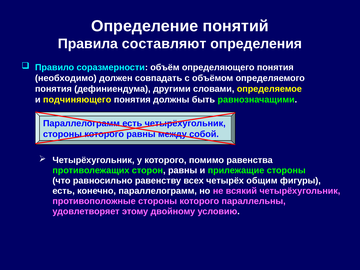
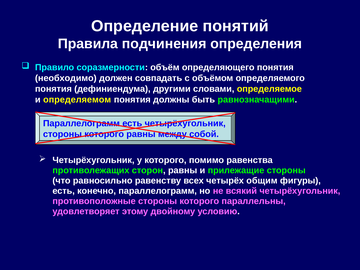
составляют: составляют -> подчинения
подчиняющего: подчиняющего -> определяемом
